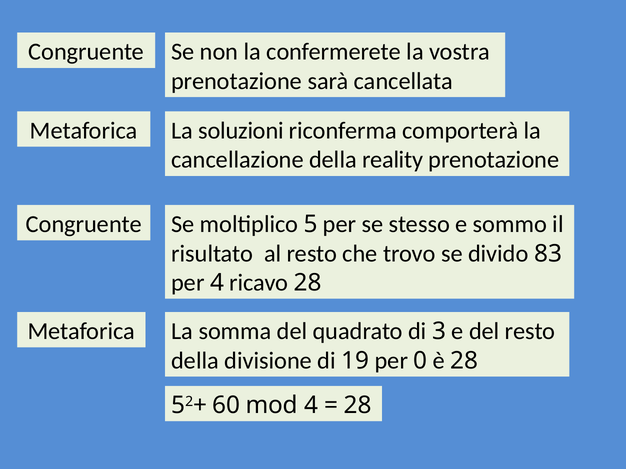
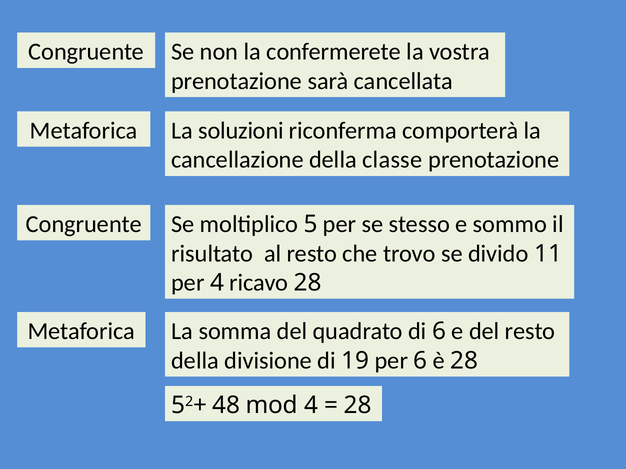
reality: reality -> classe
83: 83 -> 11
di 3: 3 -> 6
per 0: 0 -> 6
60: 60 -> 48
